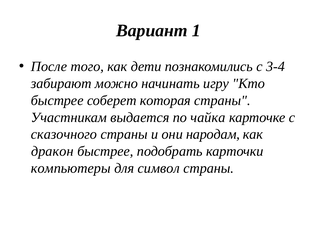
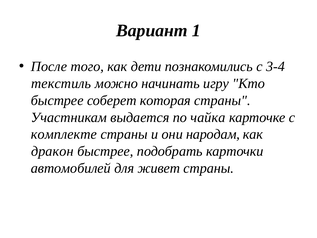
забирают: забирают -> текстиль
сказочного: сказочного -> комплекте
компьютеры: компьютеры -> автомобилей
символ: символ -> живет
